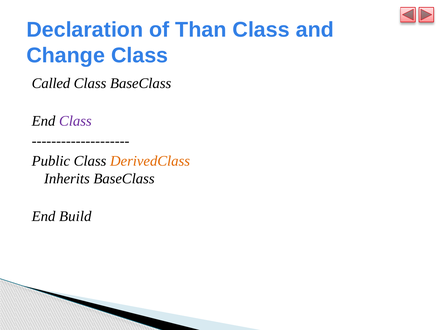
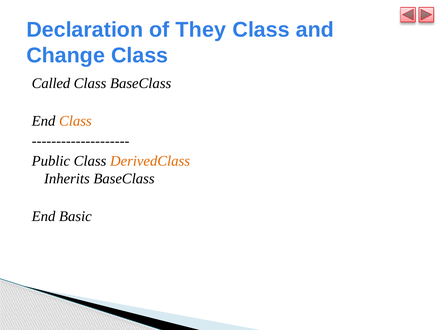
Than: Than -> They
Class at (75, 121) colour: purple -> orange
Build: Build -> Basic
